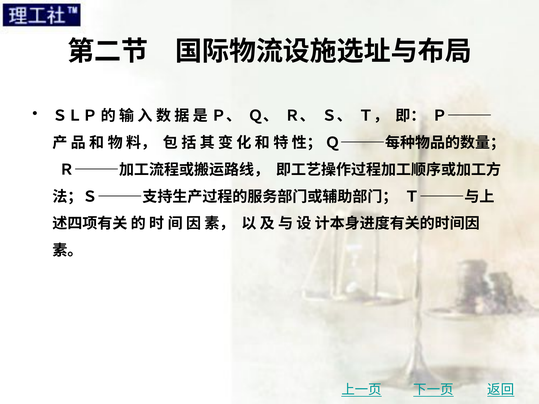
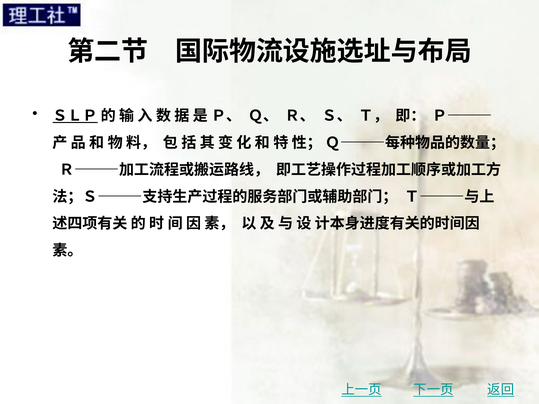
ＳＬＰ underline: none -> present
